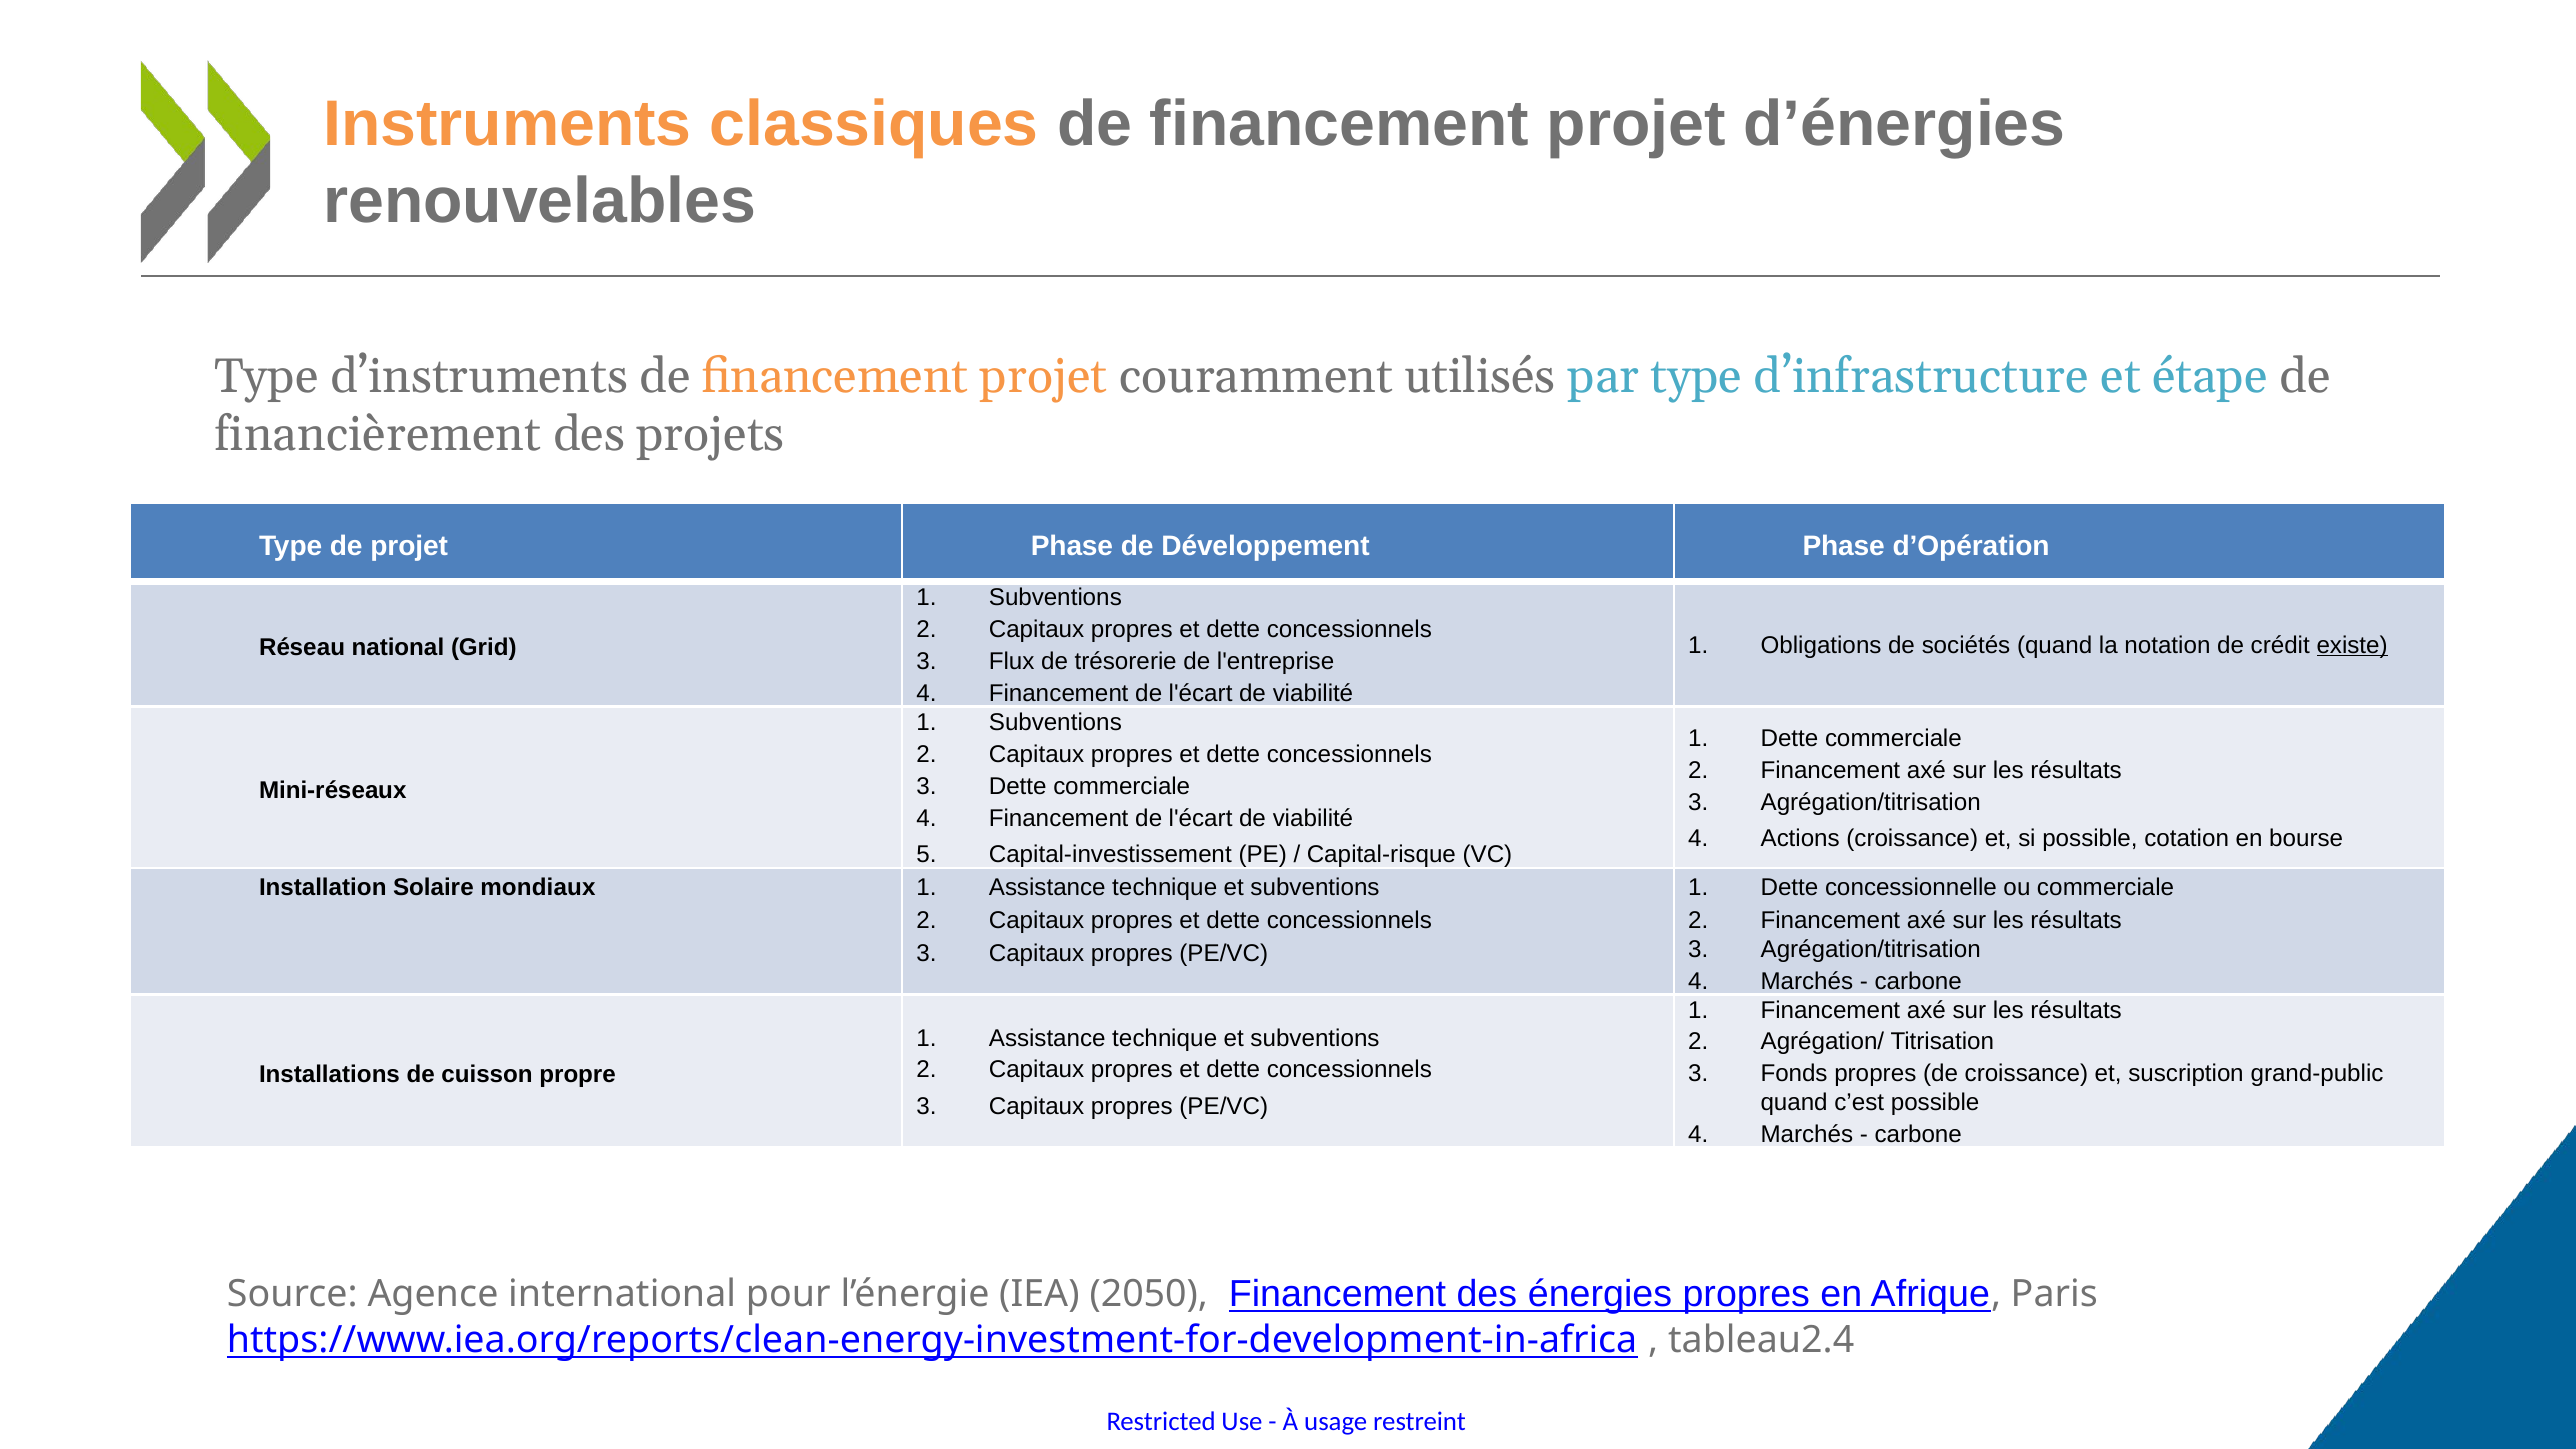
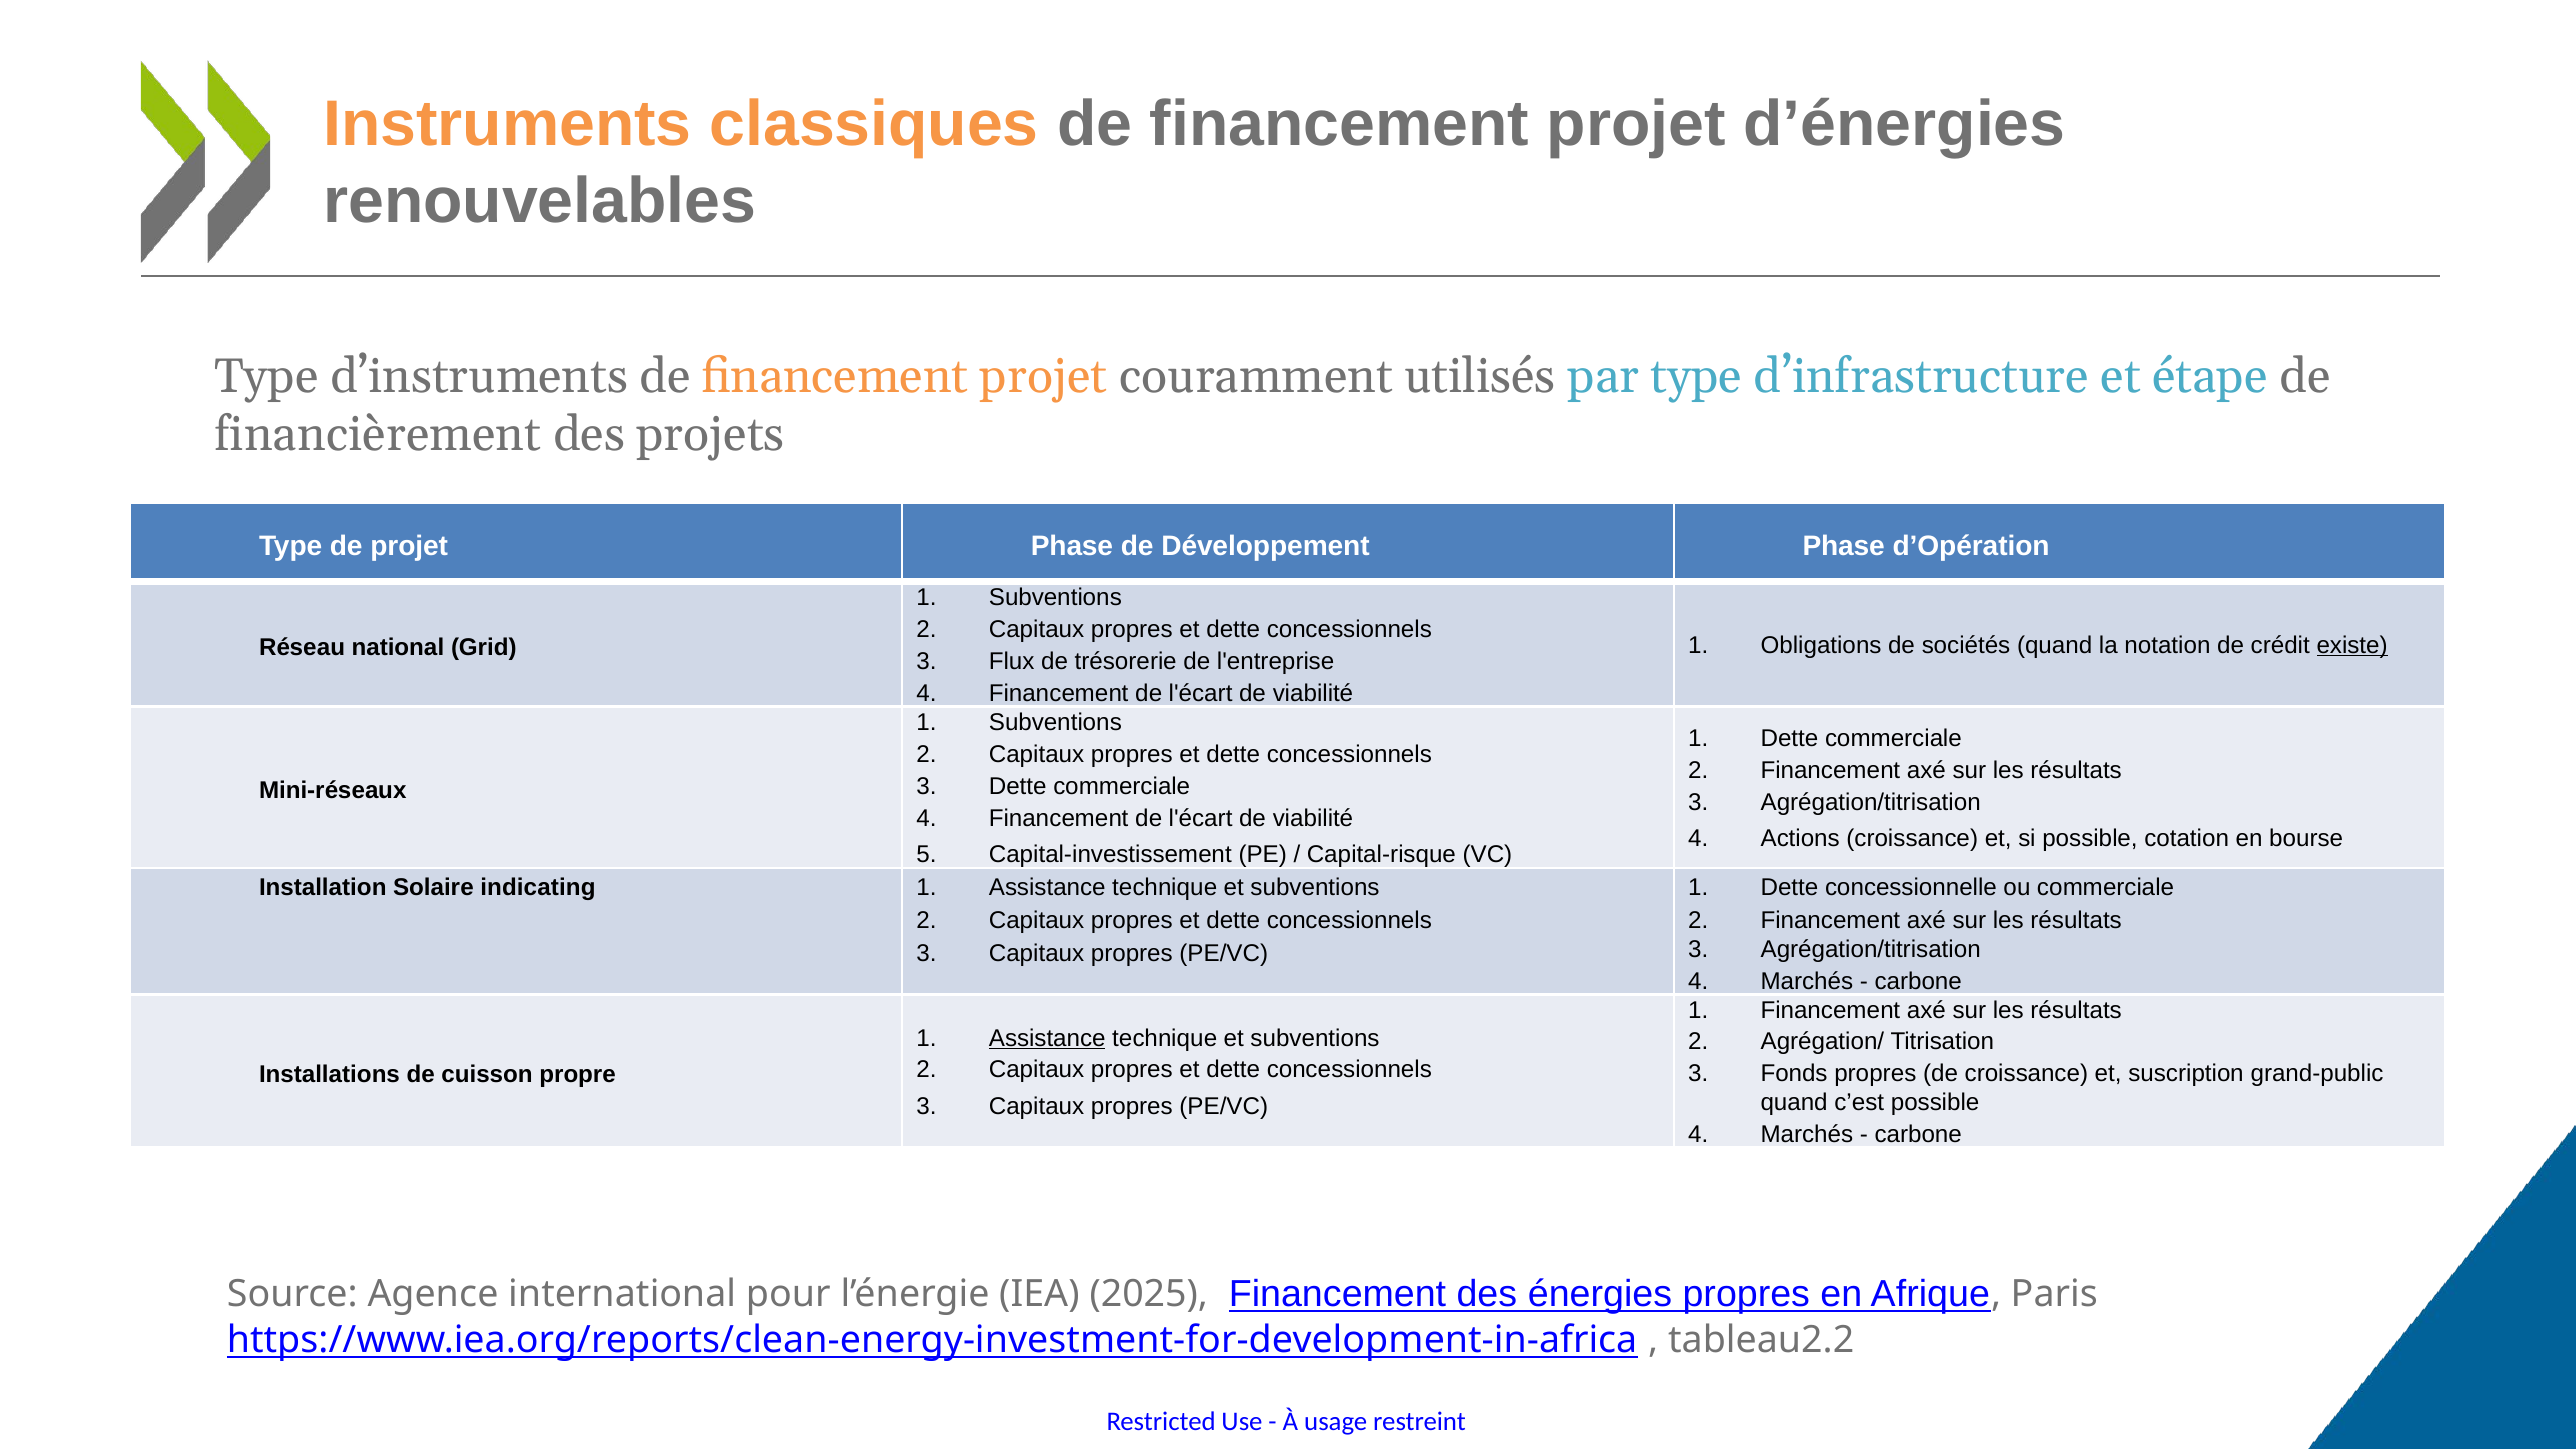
mondiaux: mondiaux -> indicating
Assistance at (1047, 1038) underline: none -> present
2050: 2050 -> 2025
tableau2.4: tableau2.4 -> tableau2.2
